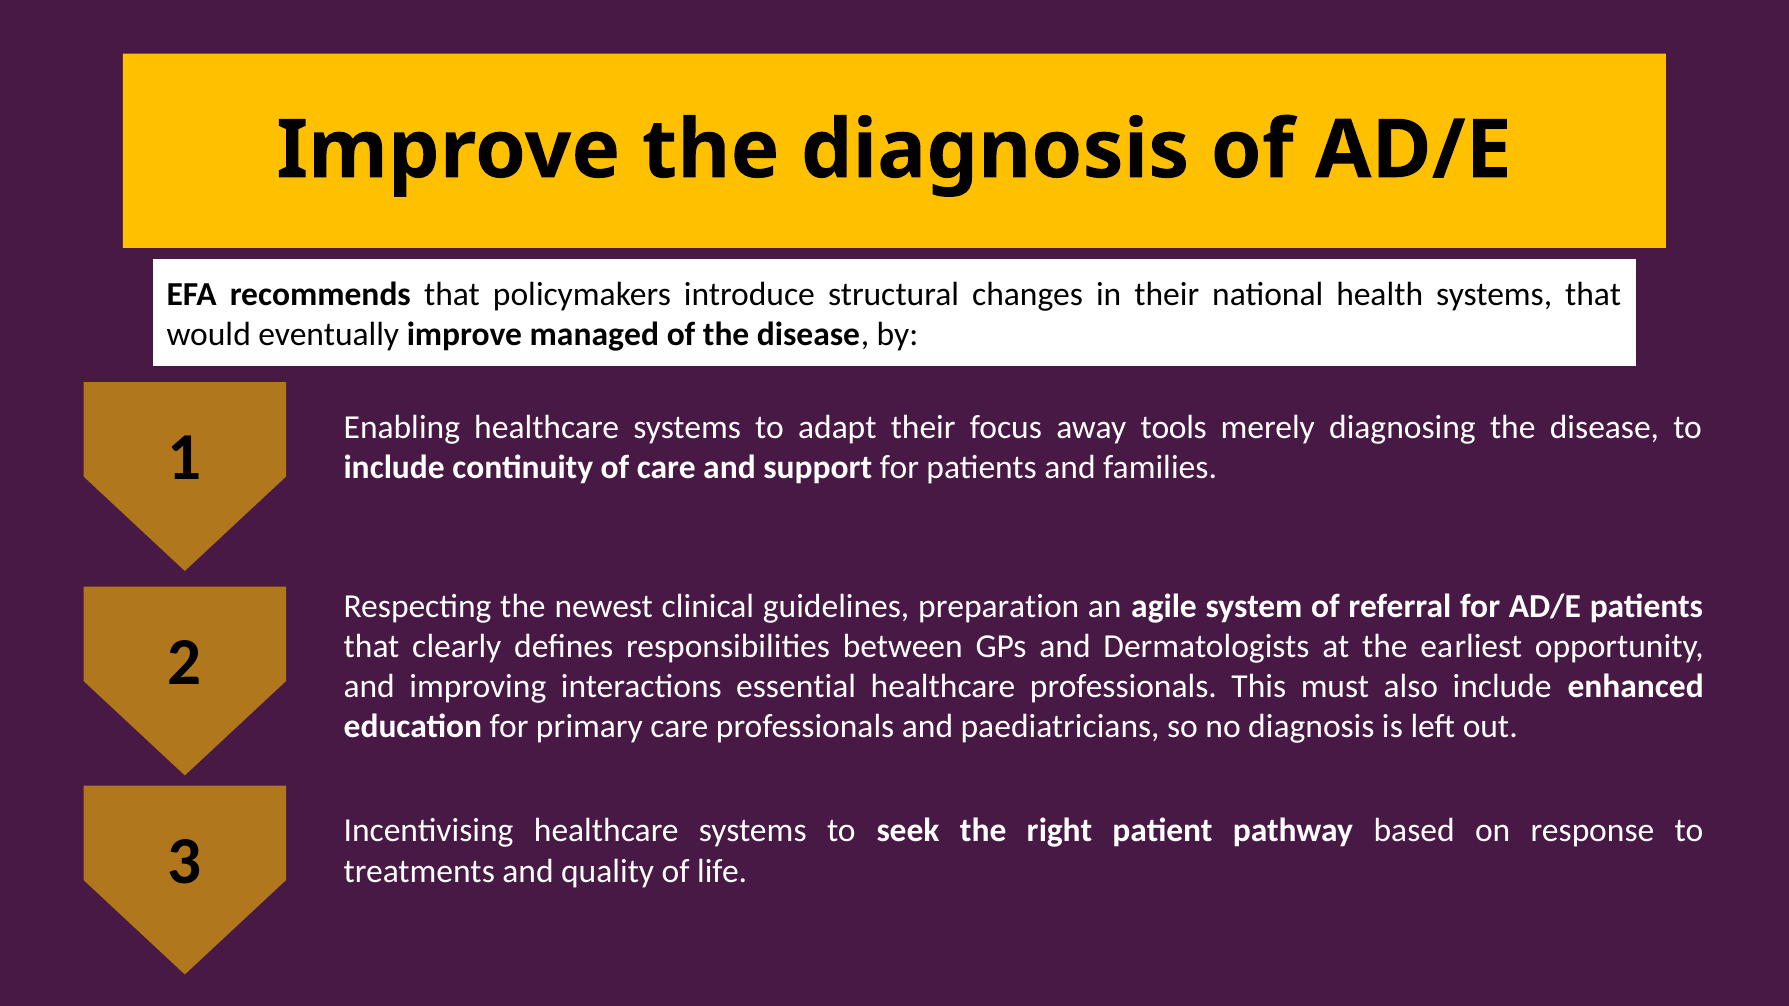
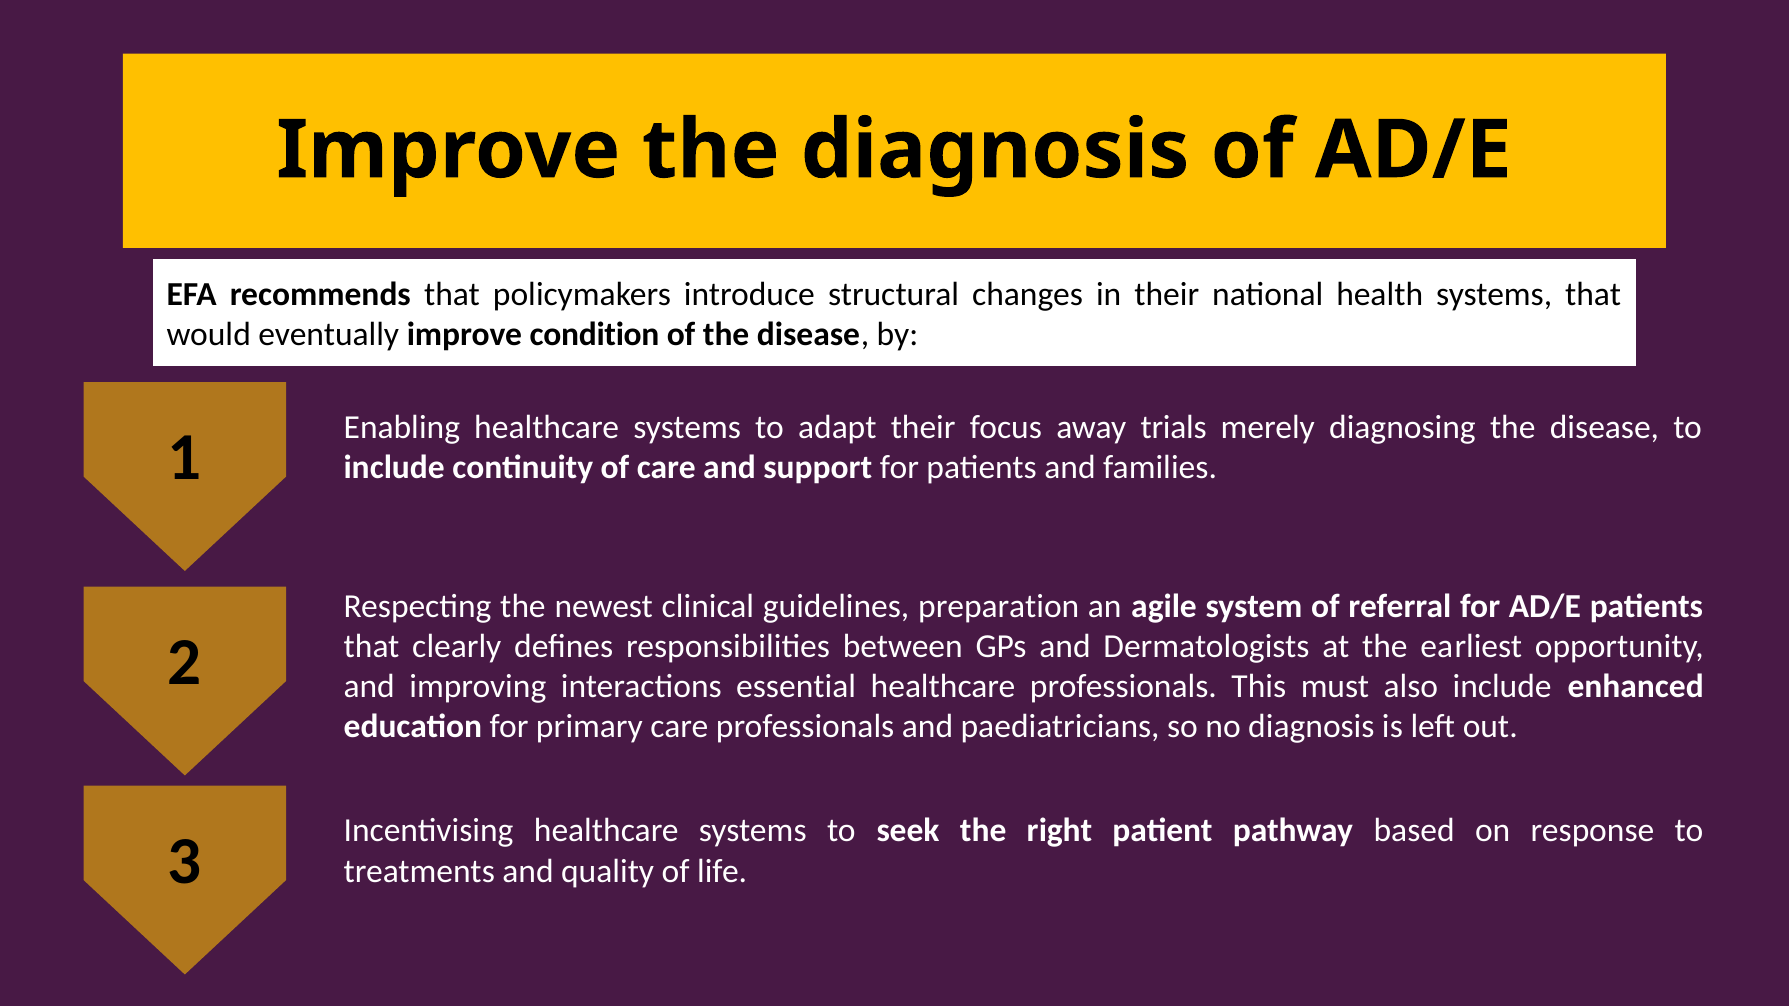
managed: managed -> condition
tools: tools -> trials
